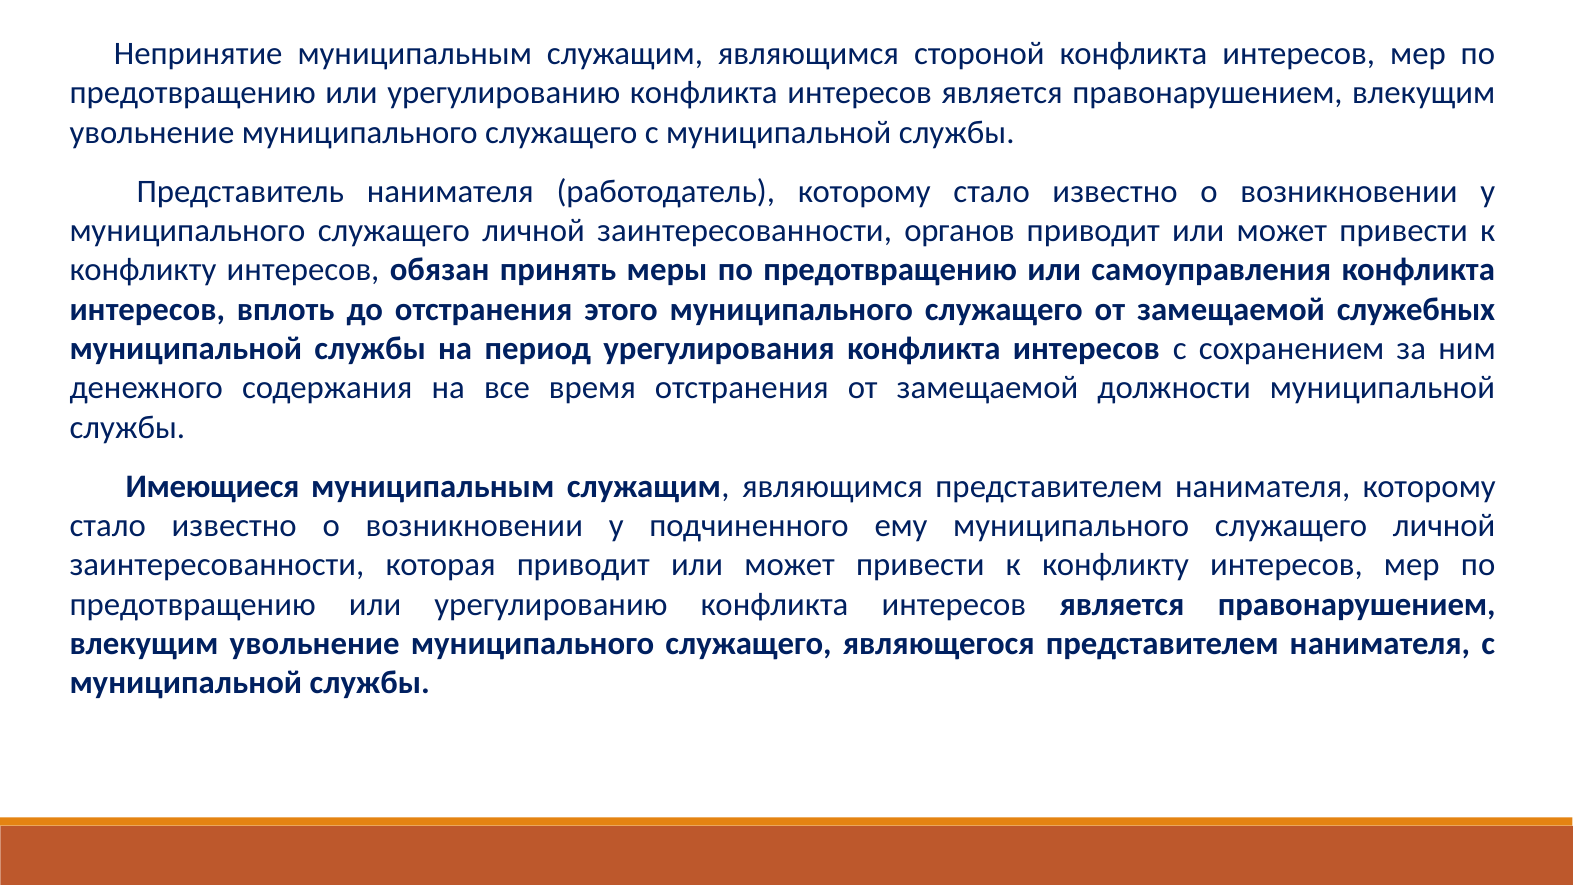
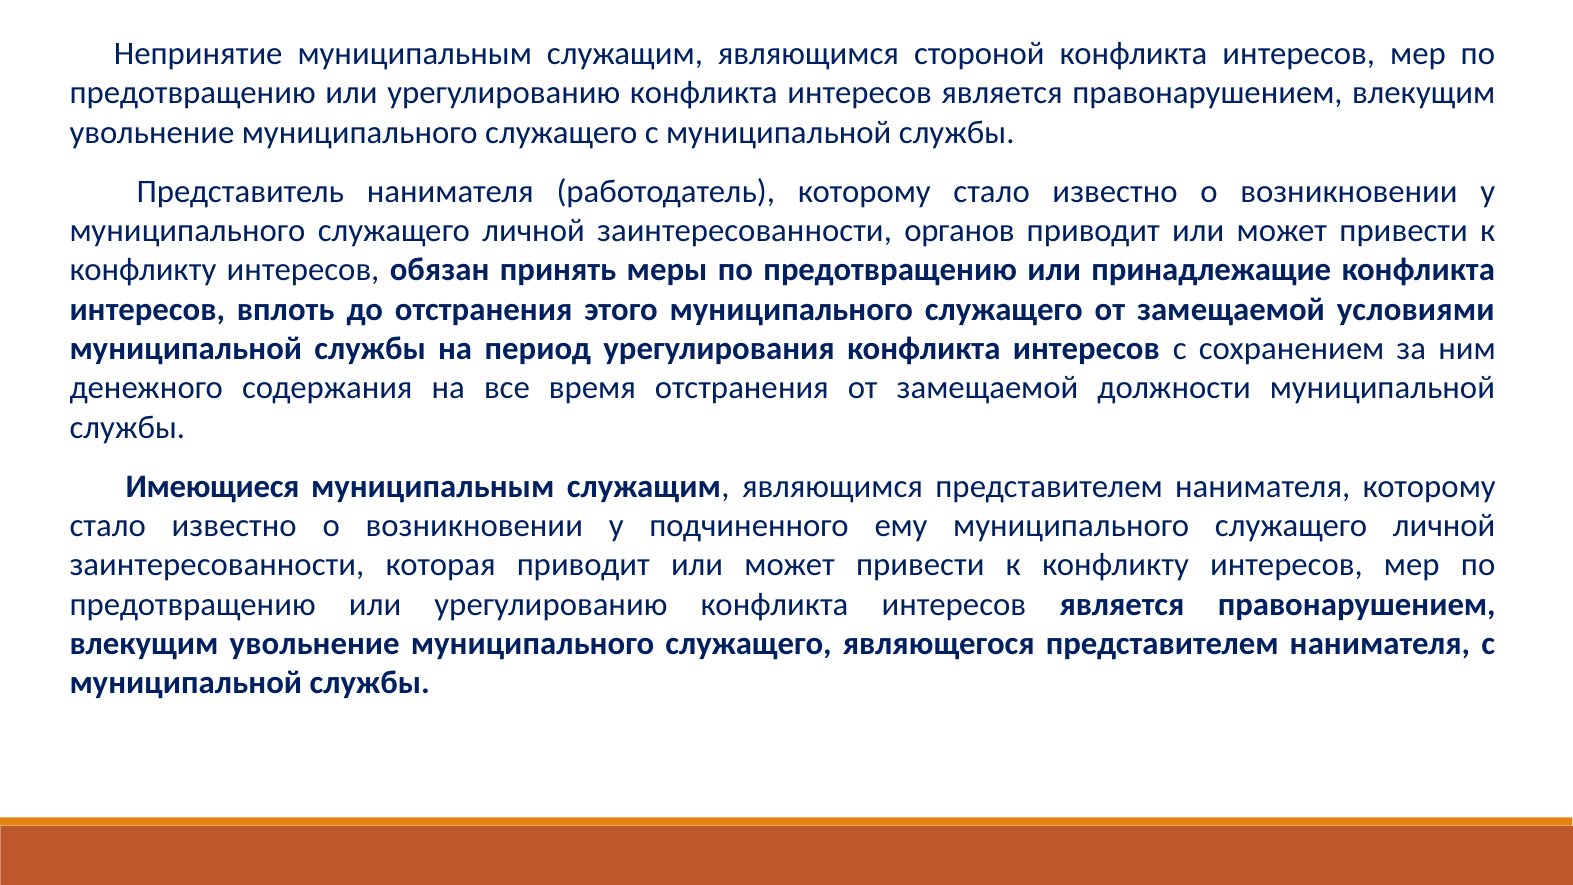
самоуправления: самоуправления -> принадлежащие
служебных: служебных -> условиями
